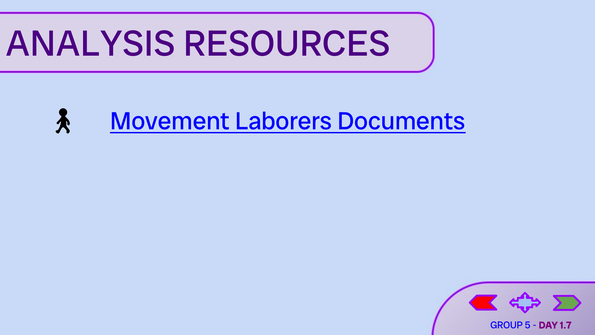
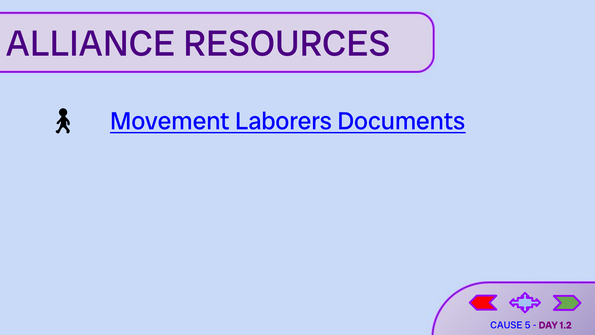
ANALYSIS: ANALYSIS -> ALLIANCE
GROUP: GROUP -> CAUSE
1.7: 1.7 -> 1.2
